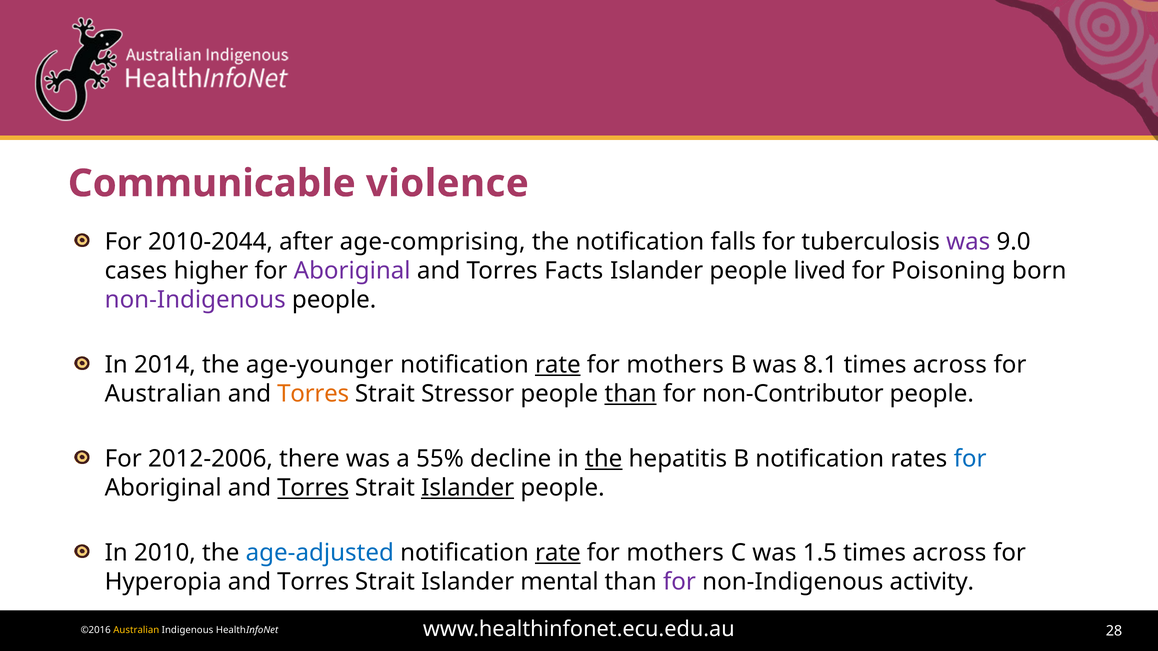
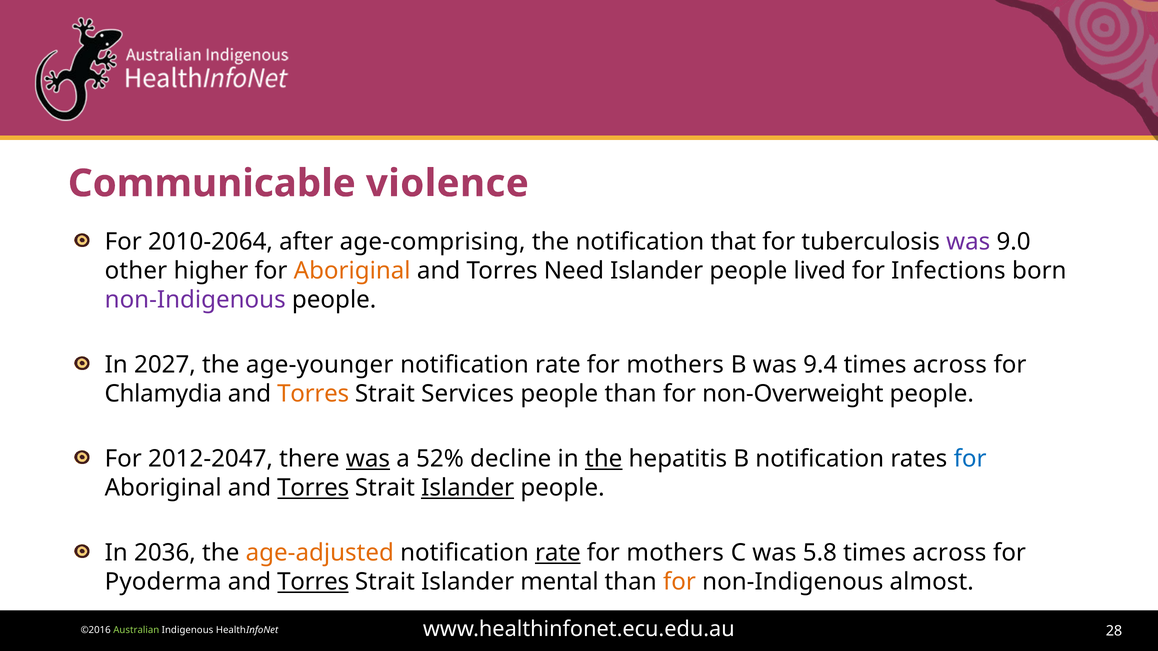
2010-2044: 2010-2044 -> 2010-2064
falls: falls -> that
cases: cases -> other
Aboriginal at (352, 271) colour: purple -> orange
Facts: Facts -> Need
Poisoning: Poisoning -> Infections
2014: 2014 -> 2027
rate at (558, 365) underline: present -> none
8.1: 8.1 -> 9.4
Australian at (163, 394): Australian -> Chlamydia
Stressor: Stressor -> Services
than at (631, 394) underline: present -> none
non-Contributor: non-Contributor -> non-Overweight
2012-2006: 2012-2006 -> 2012-2047
was at (368, 459) underline: none -> present
55%: 55% -> 52%
2010: 2010 -> 2036
age-adjusted colour: blue -> orange
1.5: 1.5 -> 5.8
Hyperopia: Hyperopia -> Pyoderma
Torres at (313, 582) underline: none -> present
for at (679, 582) colour: purple -> orange
activity: activity -> almost
Australian at (136, 630) colour: yellow -> light green
